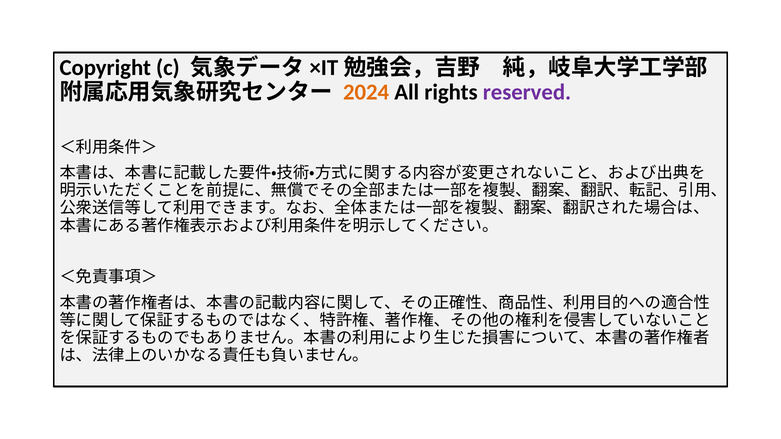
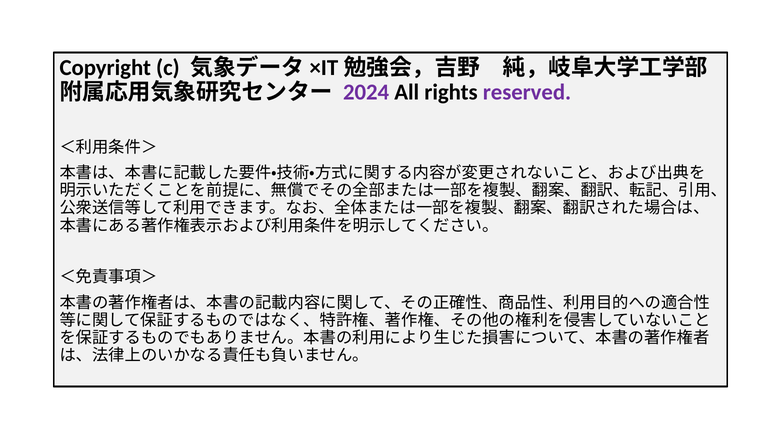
2024 colour: orange -> purple
